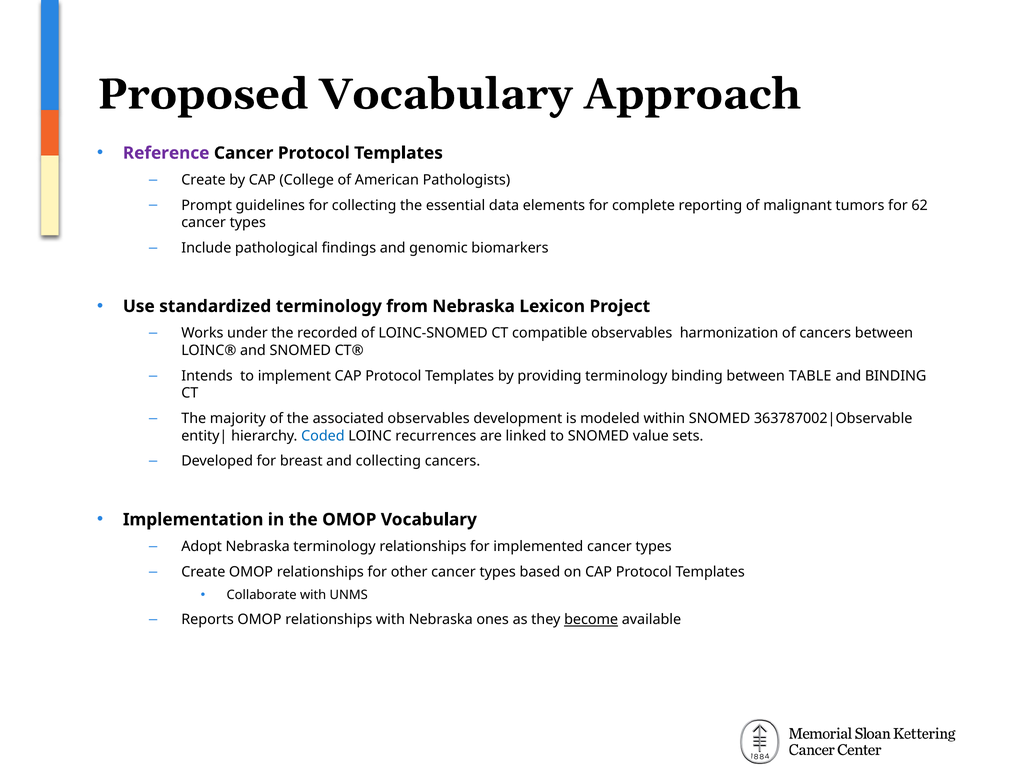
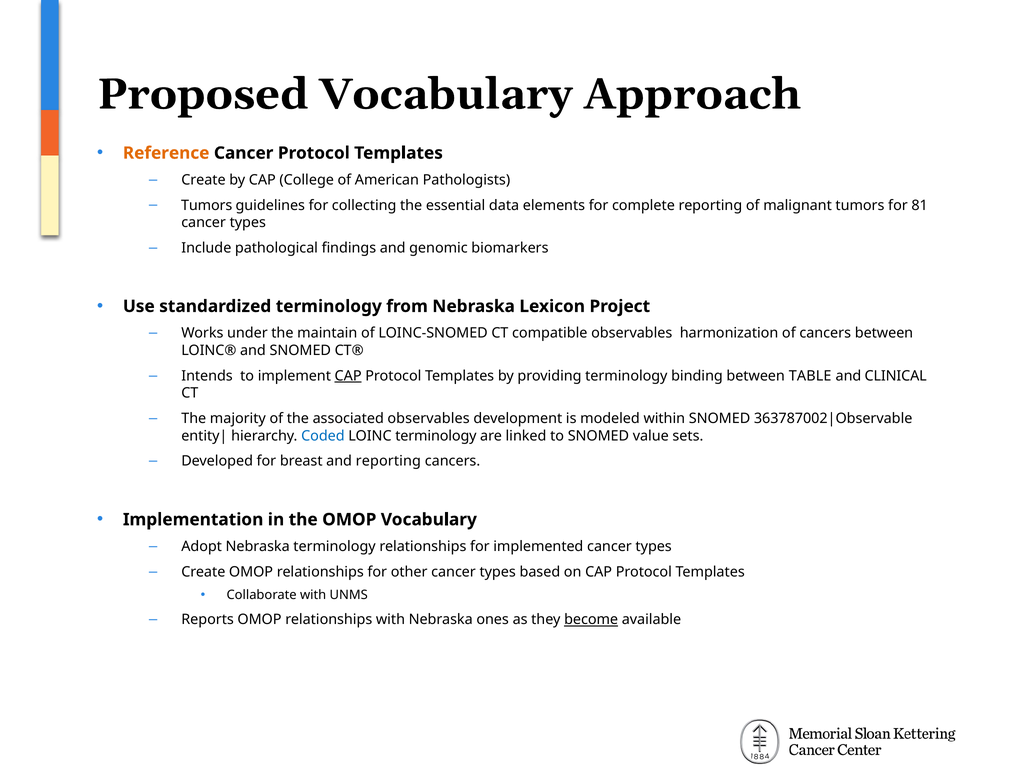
Reference colour: purple -> orange
Prompt at (207, 205): Prompt -> Tumors
62: 62 -> 81
recorded: recorded -> maintain
CAP at (348, 376) underline: none -> present
and BINDING: BINDING -> CLINICAL
LOINC recurrences: recurrences -> terminology
and collecting: collecting -> reporting
